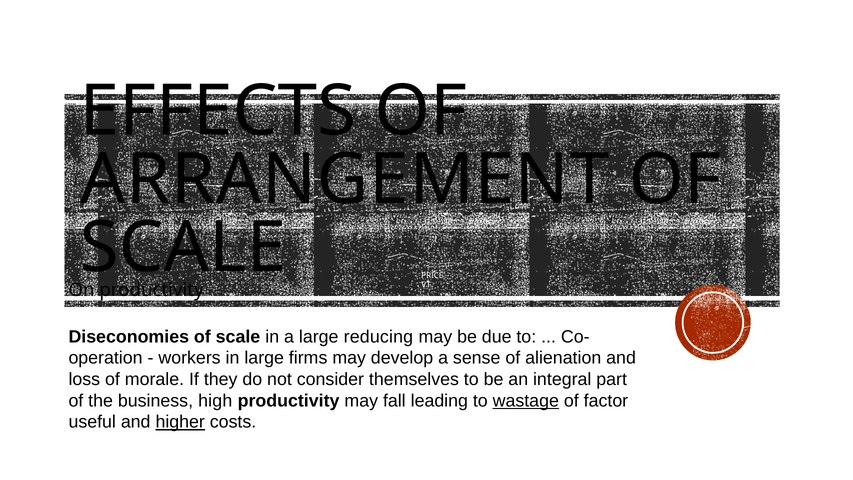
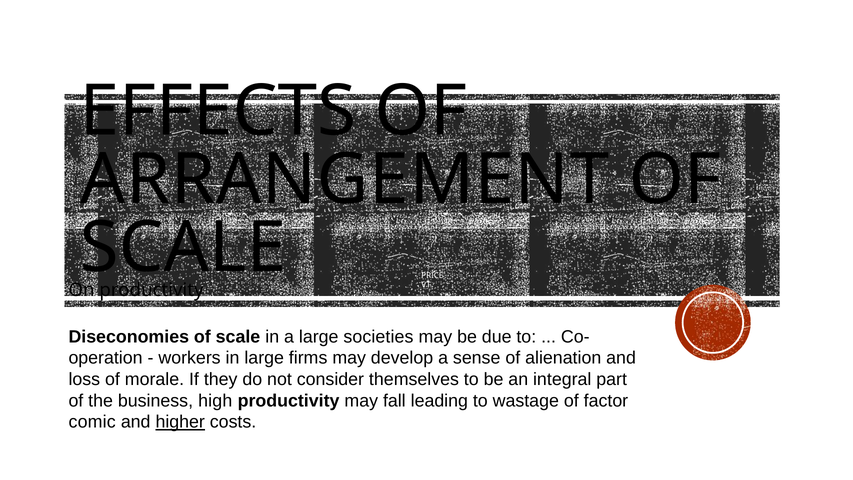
reducing: reducing -> societies
wastage underline: present -> none
useful: useful -> comic
